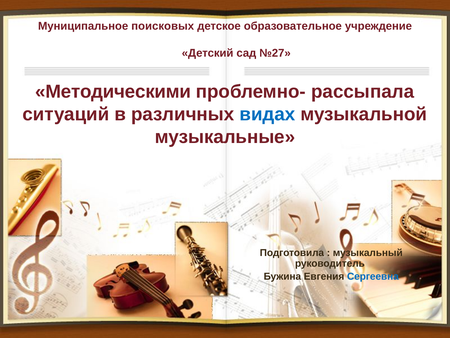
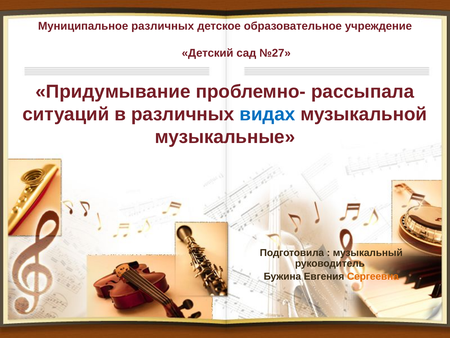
Муниципальное поисковых: поисковых -> различных
Методическими: Методическими -> Придумывание
Сергеевна colour: blue -> orange
